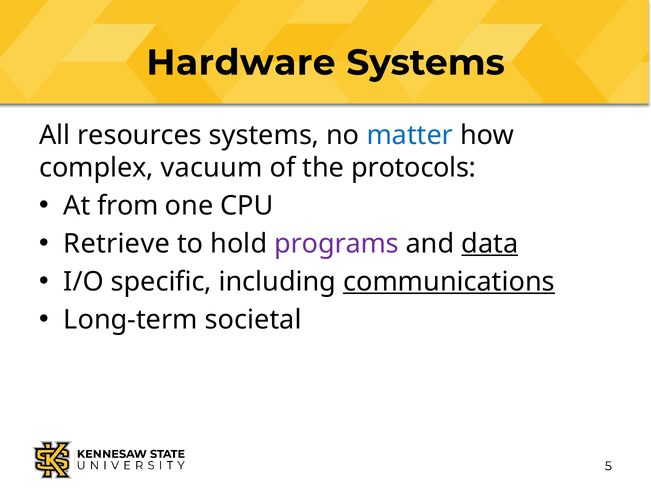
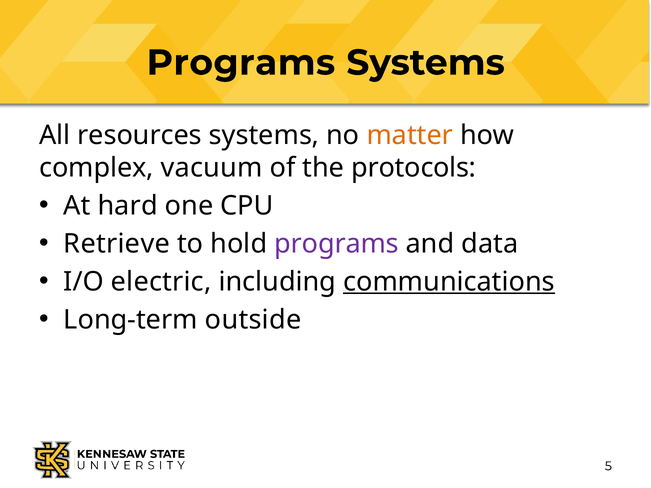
Hardware at (241, 63): Hardware -> Programs
matter colour: blue -> orange
from: from -> hard
data underline: present -> none
specific: specific -> electric
societal: societal -> outside
